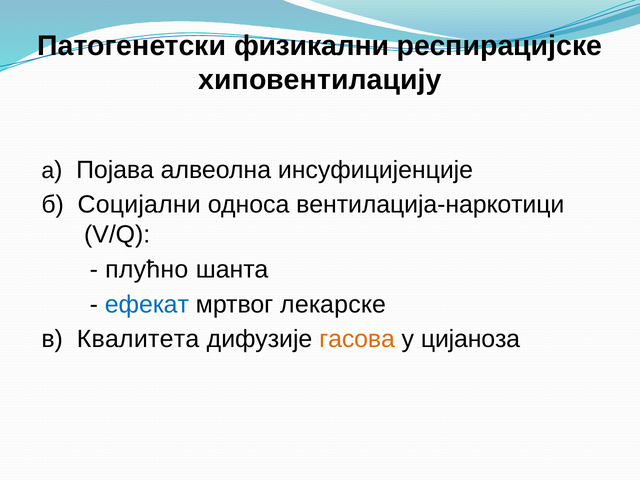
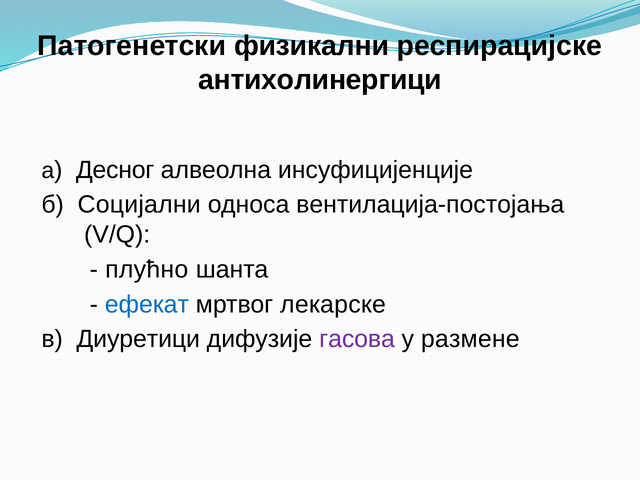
хиповентилацију: хиповентилацију -> антихолинергици
Појава: Појава -> Десног
вентилација-наркотици: вентилација-наркотици -> вентилација-постојања
Квалитета: Квалитета -> Диуретици
гасова colour: orange -> purple
цијаноза: цијаноза -> размене
